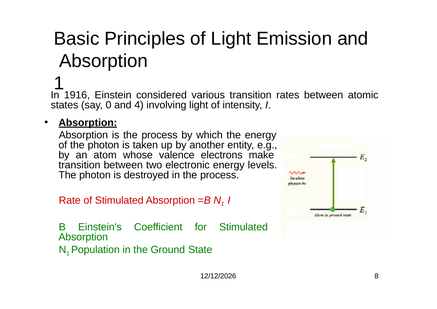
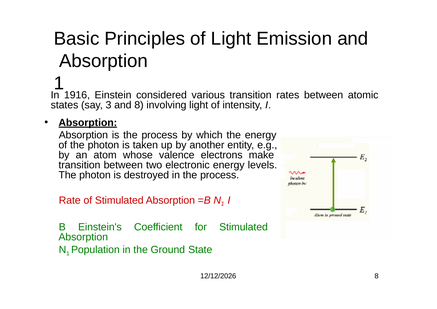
0: 0 -> 3
and 4: 4 -> 8
